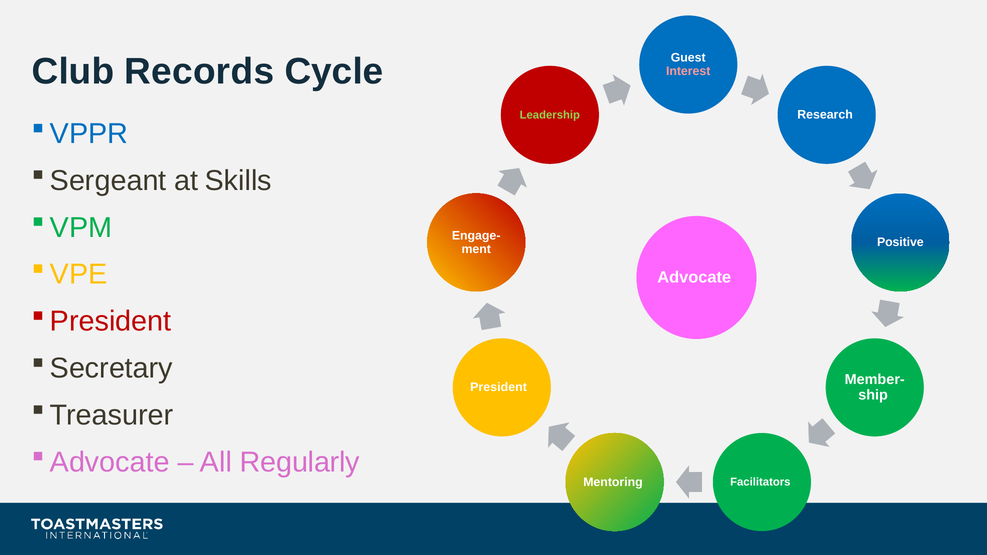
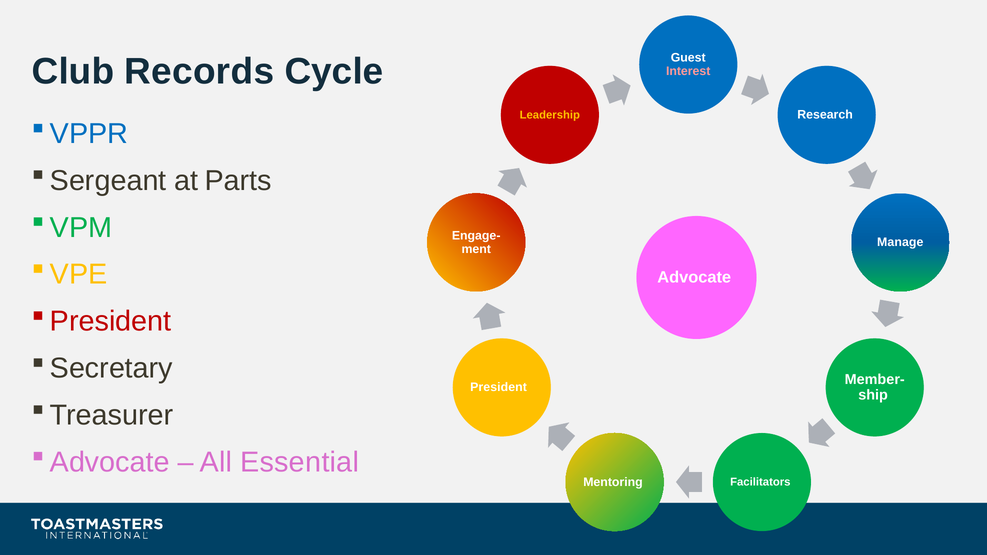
Leadership colour: light green -> yellow
Skills: Skills -> Parts
Positive: Positive -> Manage
Regularly: Regularly -> Essential
